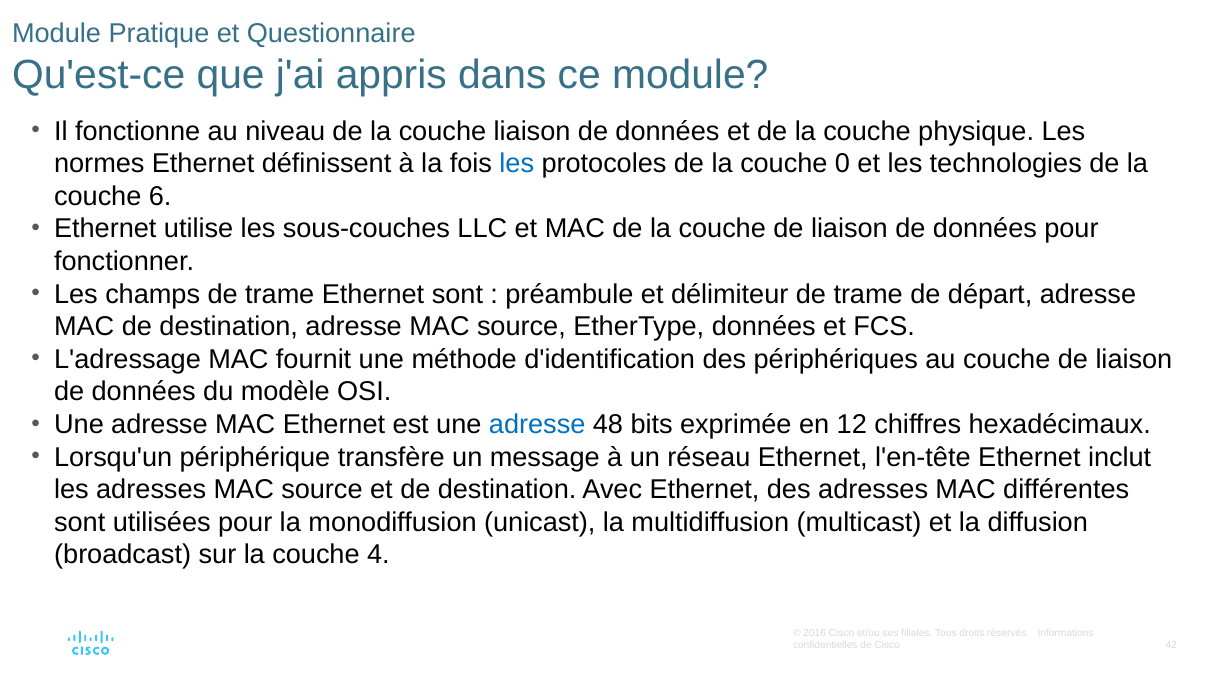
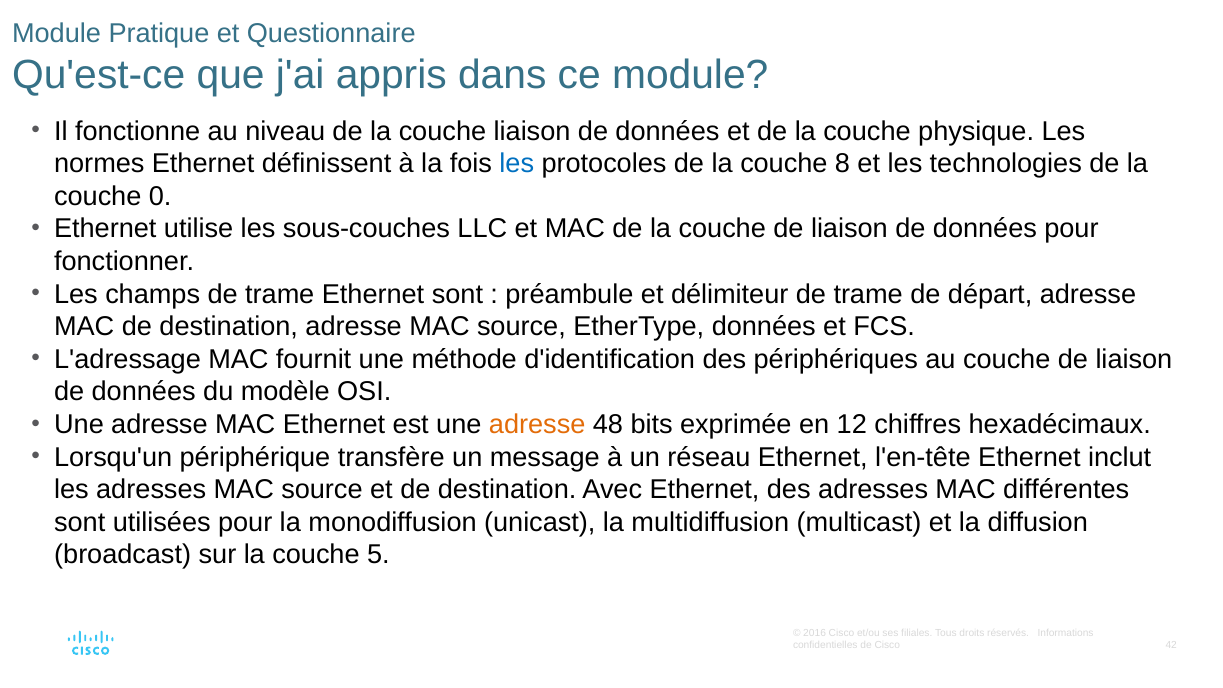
0: 0 -> 8
6: 6 -> 0
adresse at (537, 425) colour: blue -> orange
4: 4 -> 5
